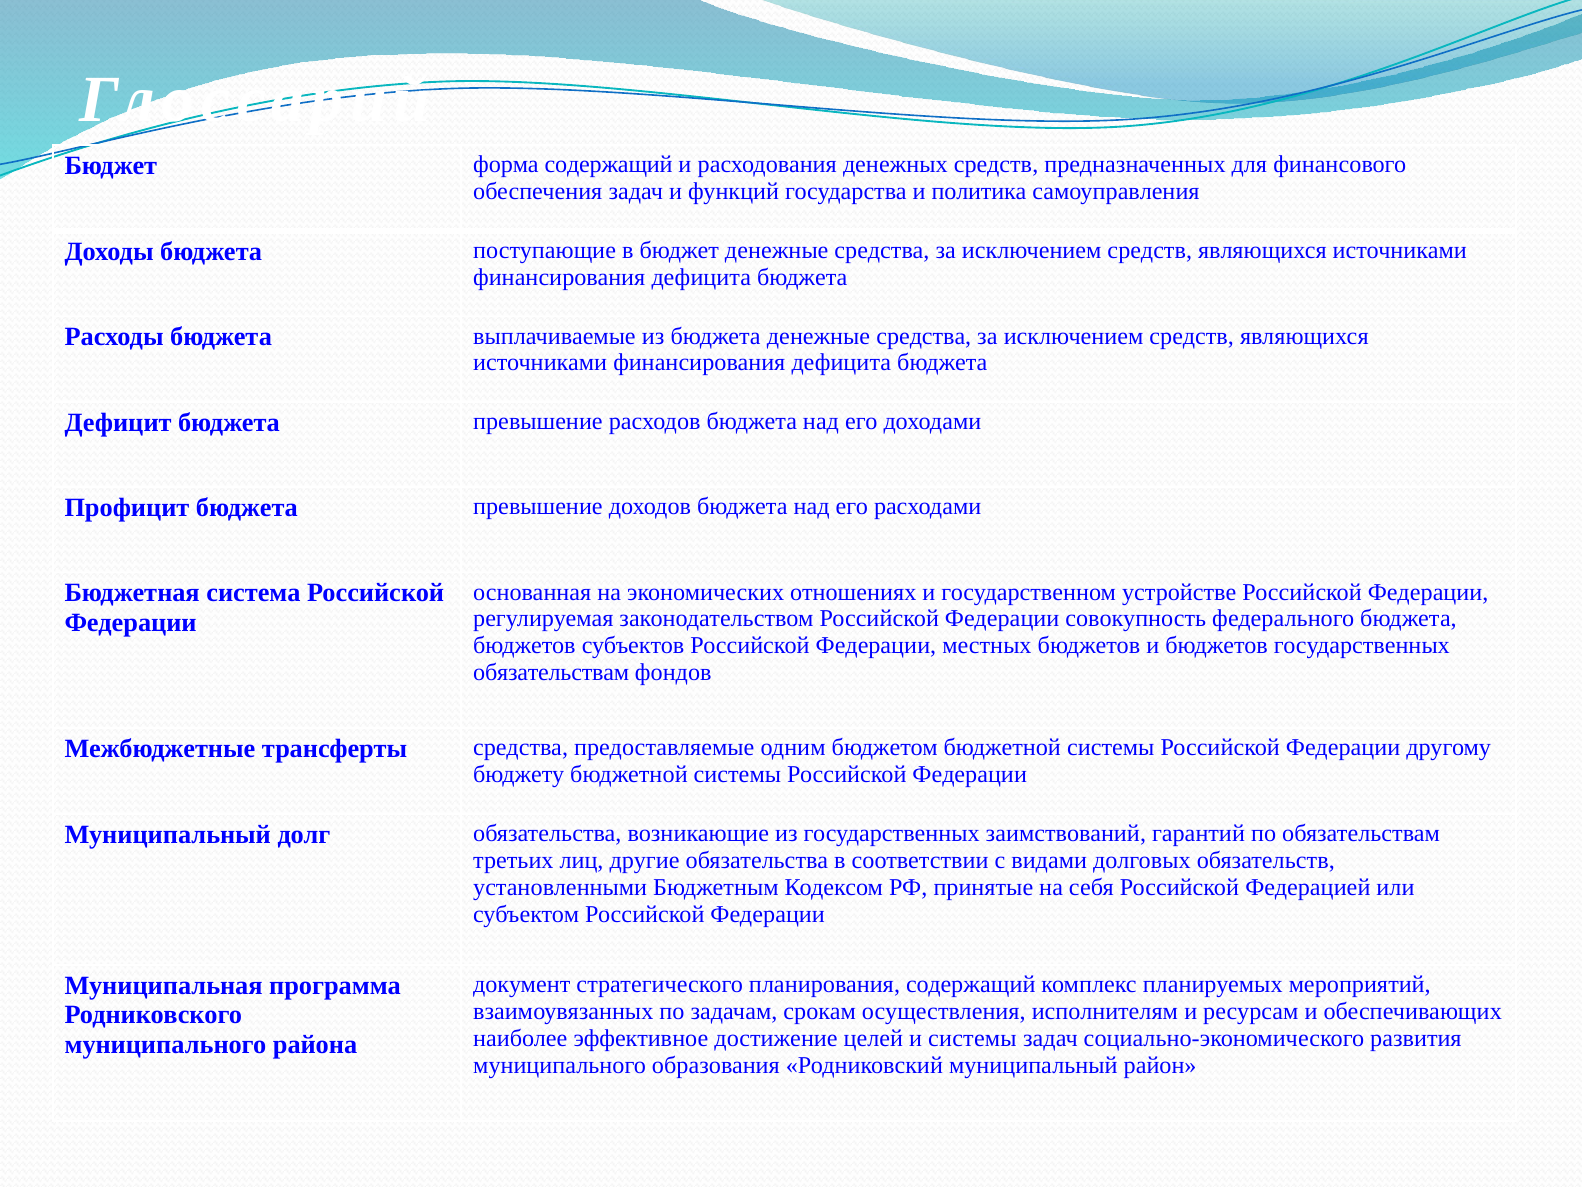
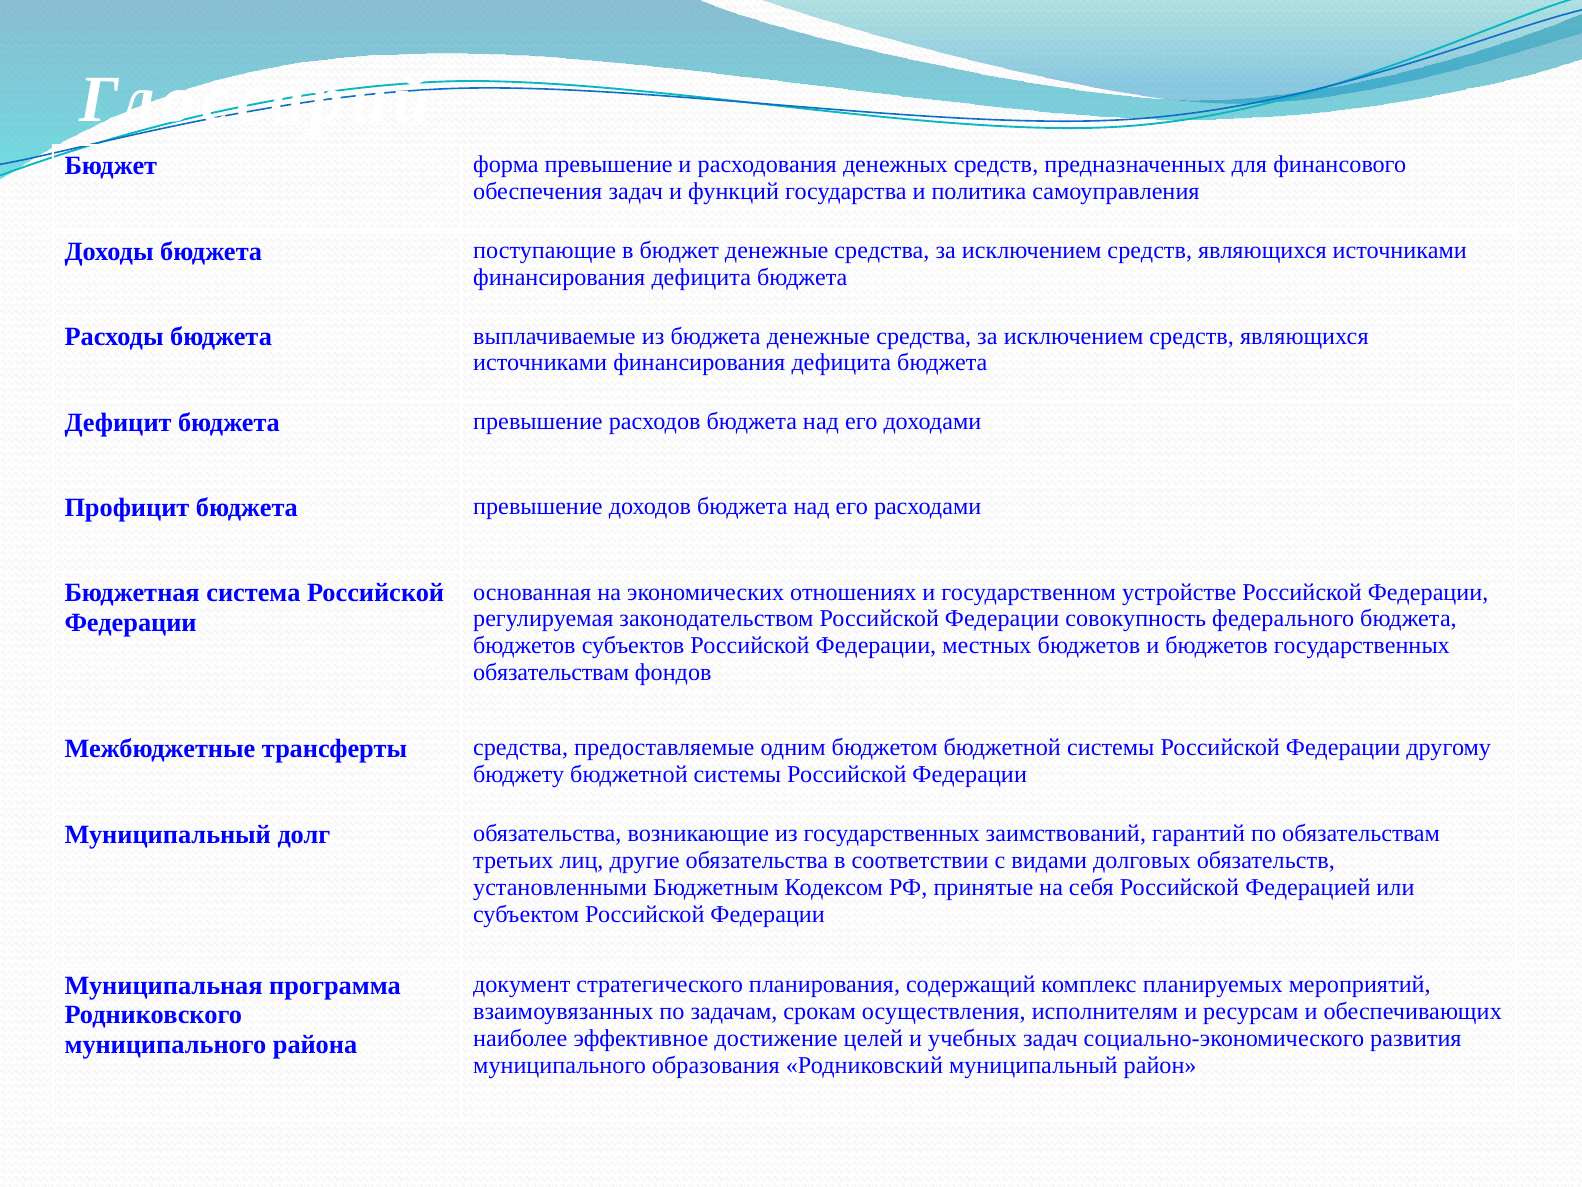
форма содержащий: содержащий -> превышение
и системы: системы -> учебных
